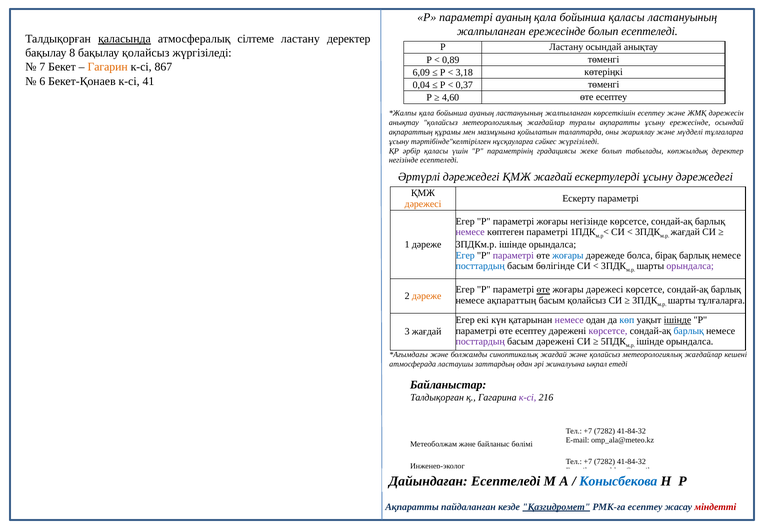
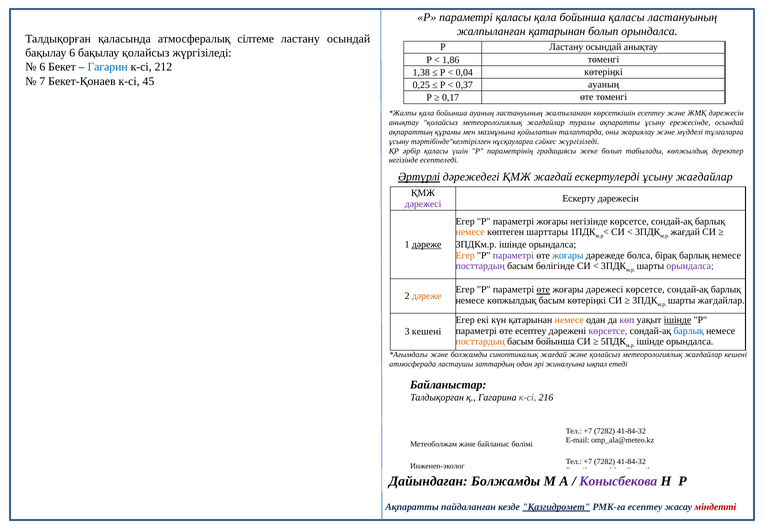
параметрі ауаның: ауаның -> қаласы
жалпыланған ережесінде: ережесінде -> қатарынан
болып есептеледі: есептеледі -> орындалса
қаласында underline: present -> none
деректер at (349, 39): деректер -> осындай
бақылау 8: 8 -> 6
0,89: 0,89 -> 1,86
7 at (42, 67): 7 -> 6
Гагарин colour: orange -> blue
867: 867 -> 212
6,09: 6,09 -> 1,38
3,18: 3,18 -> 0,04
6: 6 -> 7
41: 41 -> 45
0,04: 0,04 -> 0,25
0,37 төменгі: төменгі -> ауаның
4,60: 4,60 -> 0,17
есептеу at (612, 97): есептеу -> төменгі
Әртүрлі underline: none -> present
ұсыну дәрежедегі: дәрежедегі -> жағдайлар
Ескерту параметрі: параметрі -> дәрежесін
дәрежесі at (423, 204) colour: orange -> purple
немесе at (470, 232) colour: purple -> orange
көптеген параметрі: параметрі -> шарттары
дәреже at (427, 245) underline: none -> present
Егер at (465, 255) colour: blue -> orange
посттардың at (480, 266) colour: blue -> purple
немесе ақпараттың: ақпараттың -> көпжылдық
басым қолайсыз: қолайсыз -> көтеріңкі
шарты тұлғаларға: тұлғаларға -> жағдайлар
немесе at (569, 320) colour: purple -> orange
көп colour: blue -> purple
3 жағдай: жағдай -> кешені
посттардың at (480, 342) colour: purple -> orange
басым дәрежені: дәрежені -> бойынша
Дайындаған Есептеледі: Есептеледі -> Болжамды
Конысбекова colour: blue -> purple
